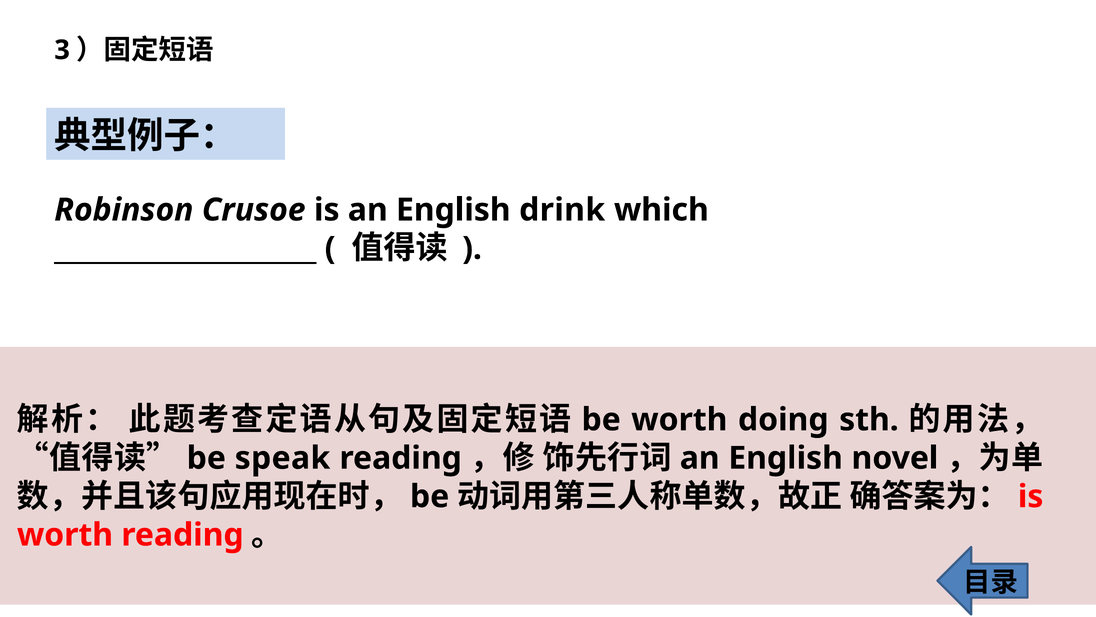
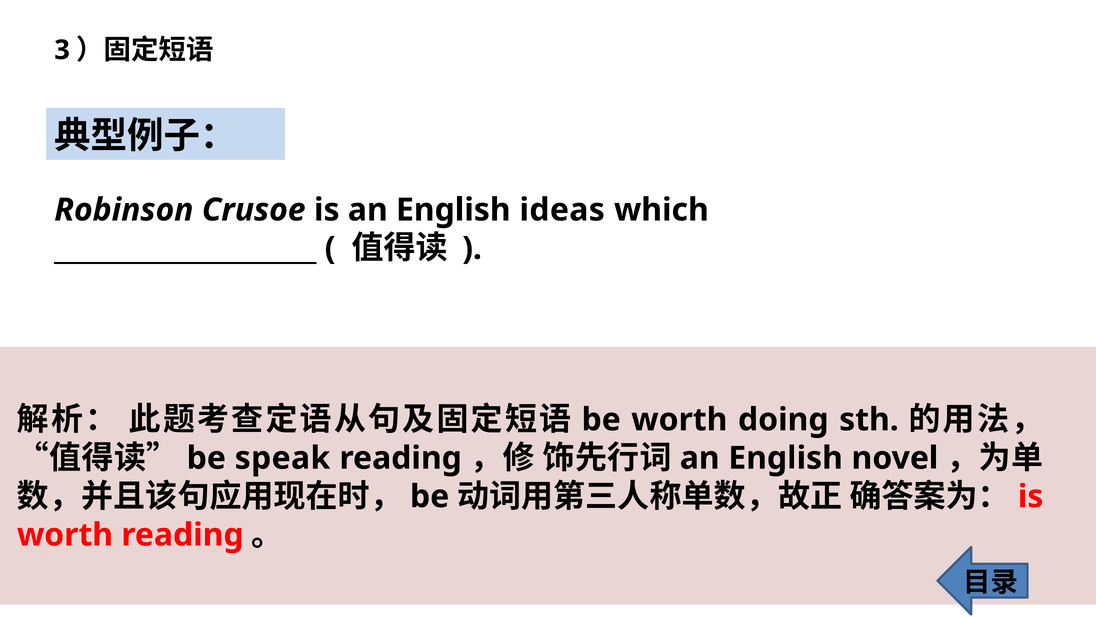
drink: drink -> ideas
